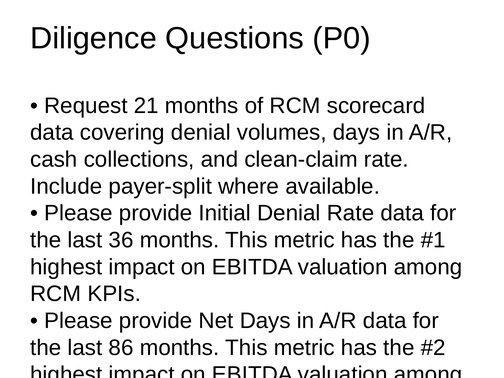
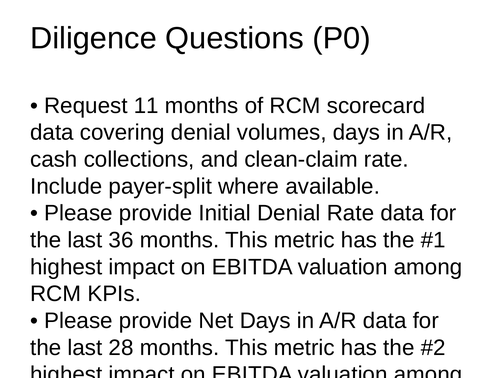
21: 21 -> 11
86: 86 -> 28
